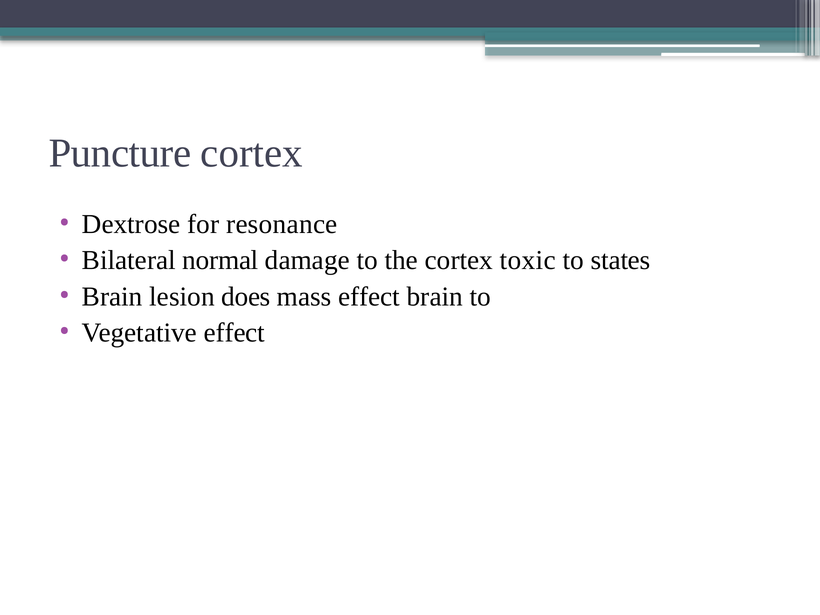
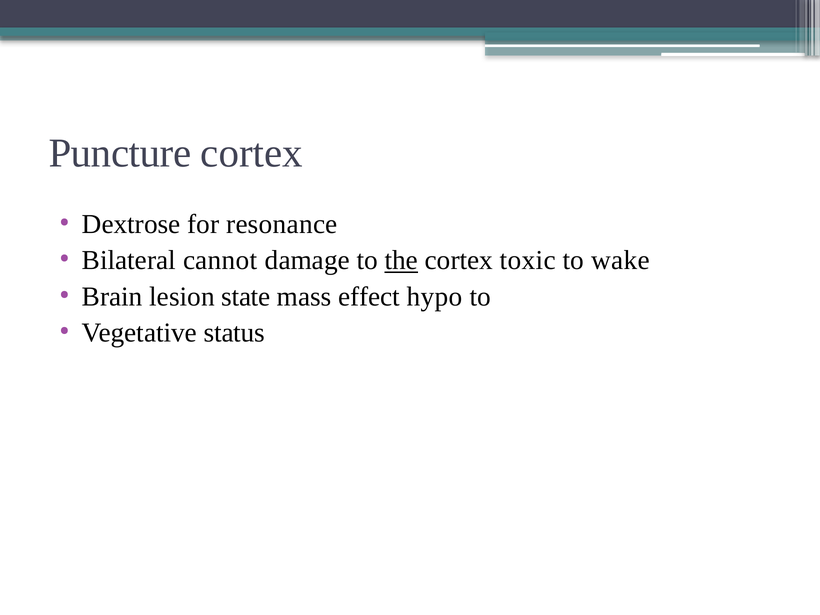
normal: normal -> cannot
the underline: none -> present
states: states -> wake
does: does -> state
effect brain: brain -> hypo
Vegetative effect: effect -> status
